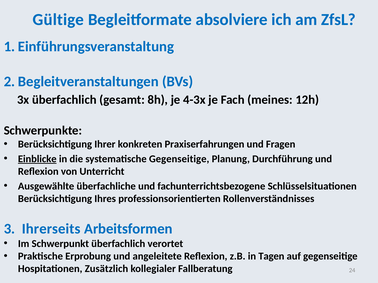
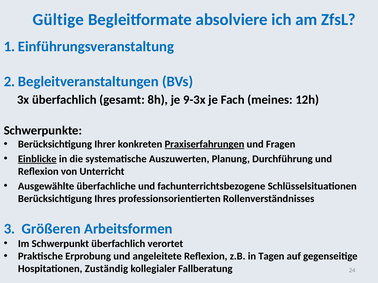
4-3x: 4-3x -> 9-3x
Praxiserfahrungen underline: none -> present
systematische Gegenseitige: Gegenseitige -> Auszuwerten
Ihrerseits: Ihrerseits -> Größeren
Zusätzlich: Zusätzlich -> Zuständig
